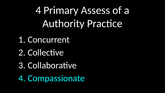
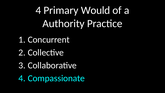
Assess: Assess -> Would
